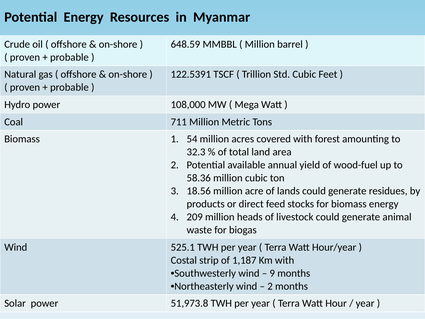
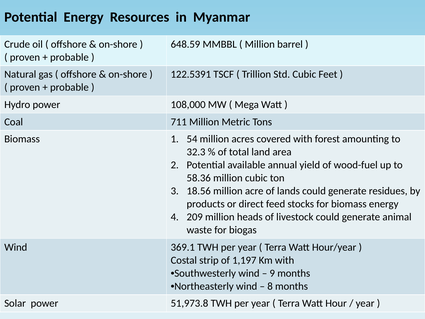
525.1: 525.1 -> 369.1
1,187: 1,187 -> 1,197
2 at (270, 286): 2 -> 8
